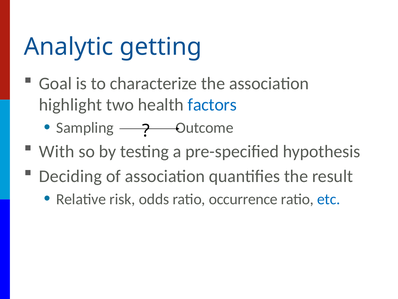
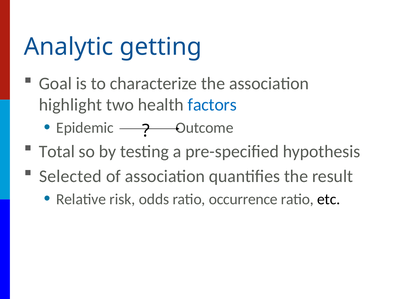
Sampling: Sampling -> Epidemic
With: With -> Total
Deciding: Deciding -> Selected
etc colour: blue -> black
